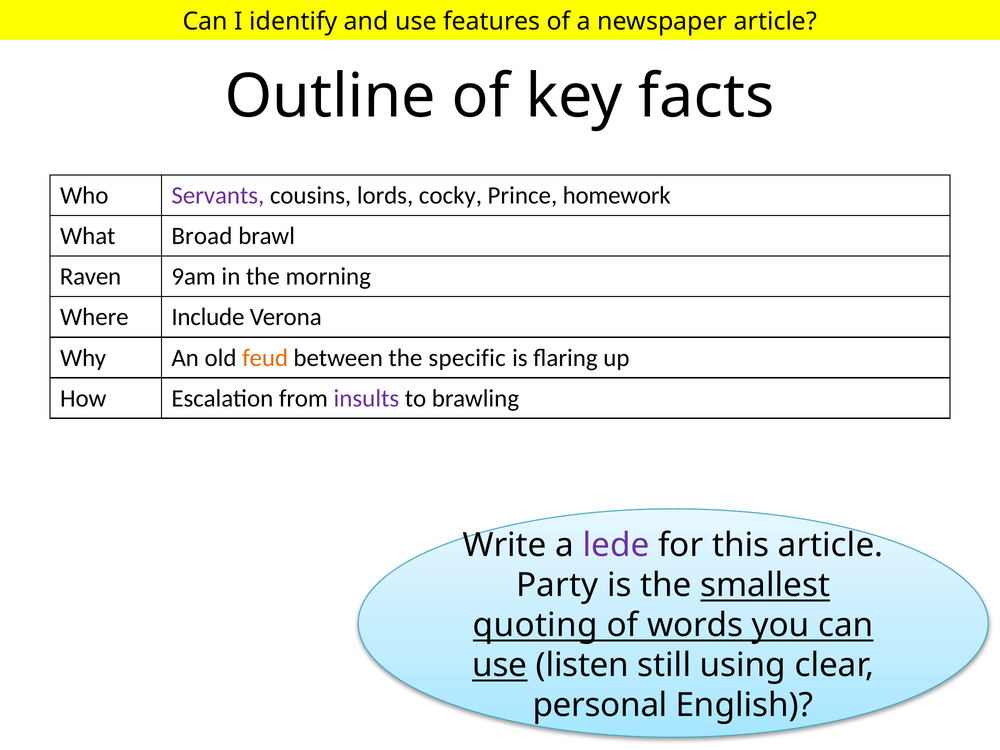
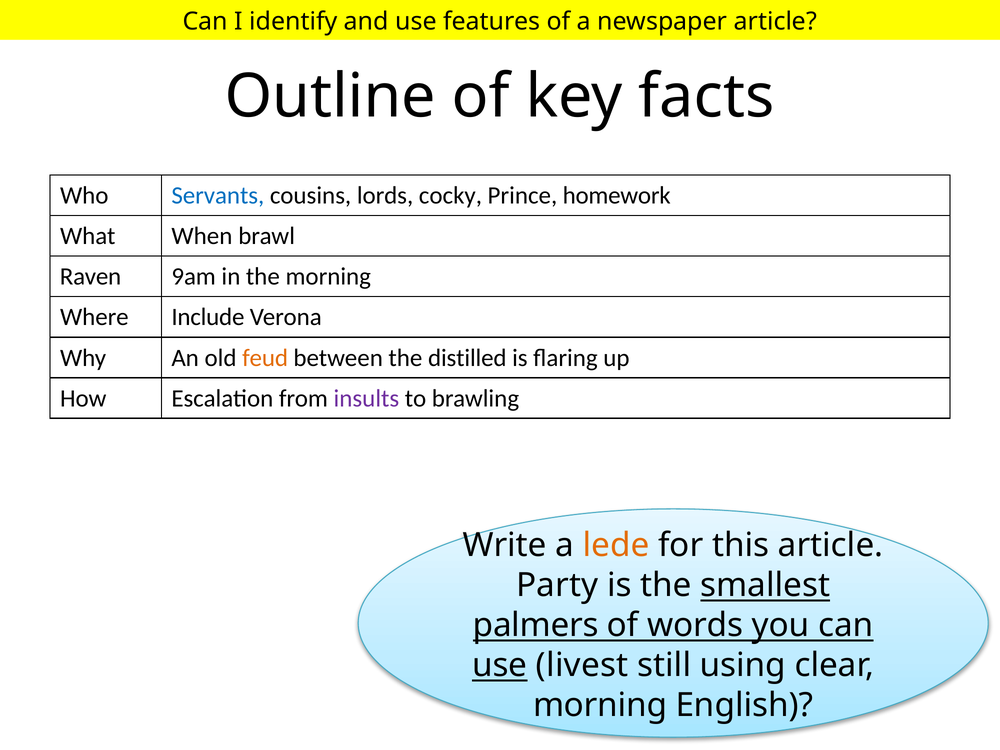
Servants colour: purple -> blue
Broad: Broad -> When
specific: specific -> distilled
lede colour: purple -> orange
quoting: quoting -> palmers
listen: listen -> livest
personal at (600, 705): personal -> morning
